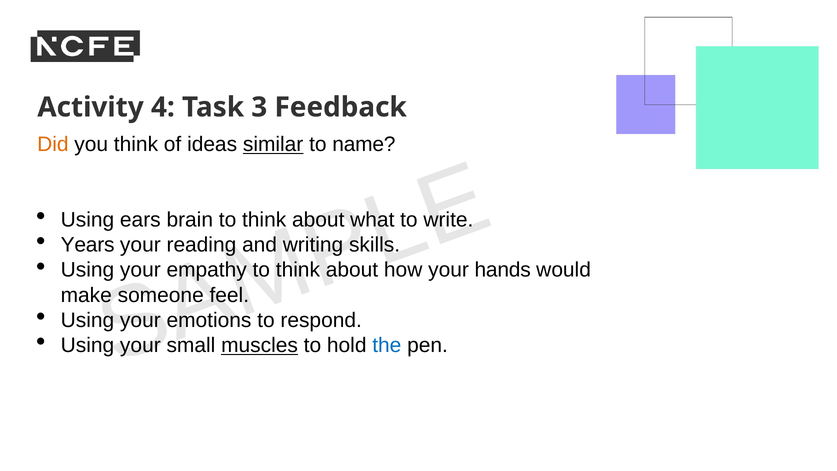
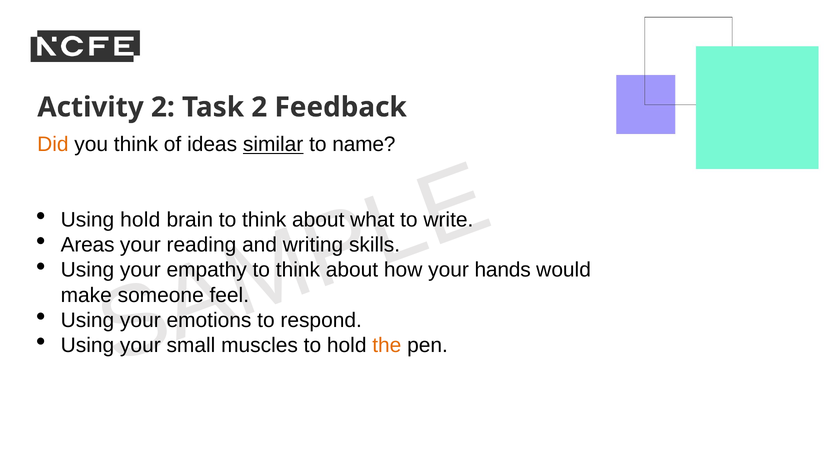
Activity 4: 4 -> 2
Task 3: 3 -> 2
Using ears: ears -> hold
Years: Years -> Areas
muscles underline: present -> none
the colour: blue -> orange
